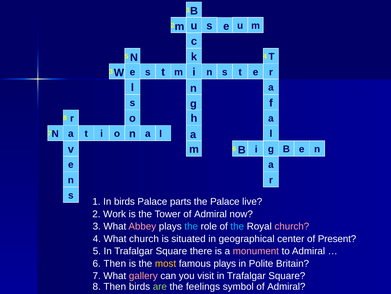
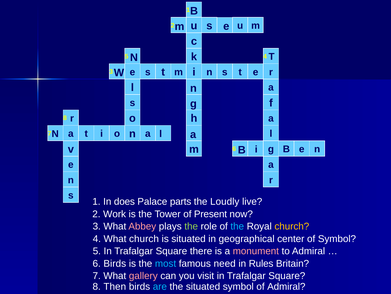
In birds: birds -> does
the Palace: Palace -> Loudly
Tower of Admiral: Admiral -> Present
the at (191, 226) colour: light blue -> light green
church at (292, 226) colour: pink -> yellow
of Present: Present -> Symbol
6 Then: Then -> Birds
most colour: yellow -> light blue
famous plays: plays -> need
Polite: Polite -> Rules
are colour: light green -> light blue
the feelings: feelings -> situated
